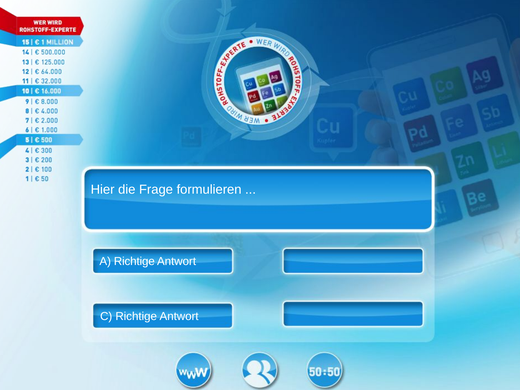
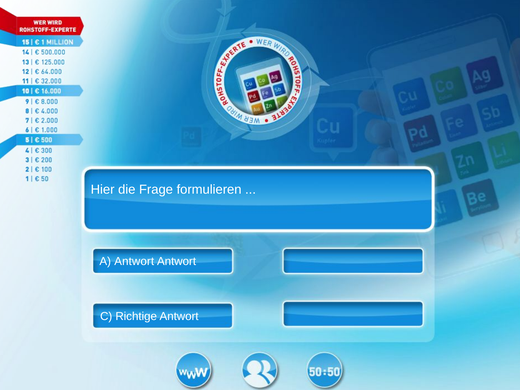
A Richtige: Richtige -> Antwort
